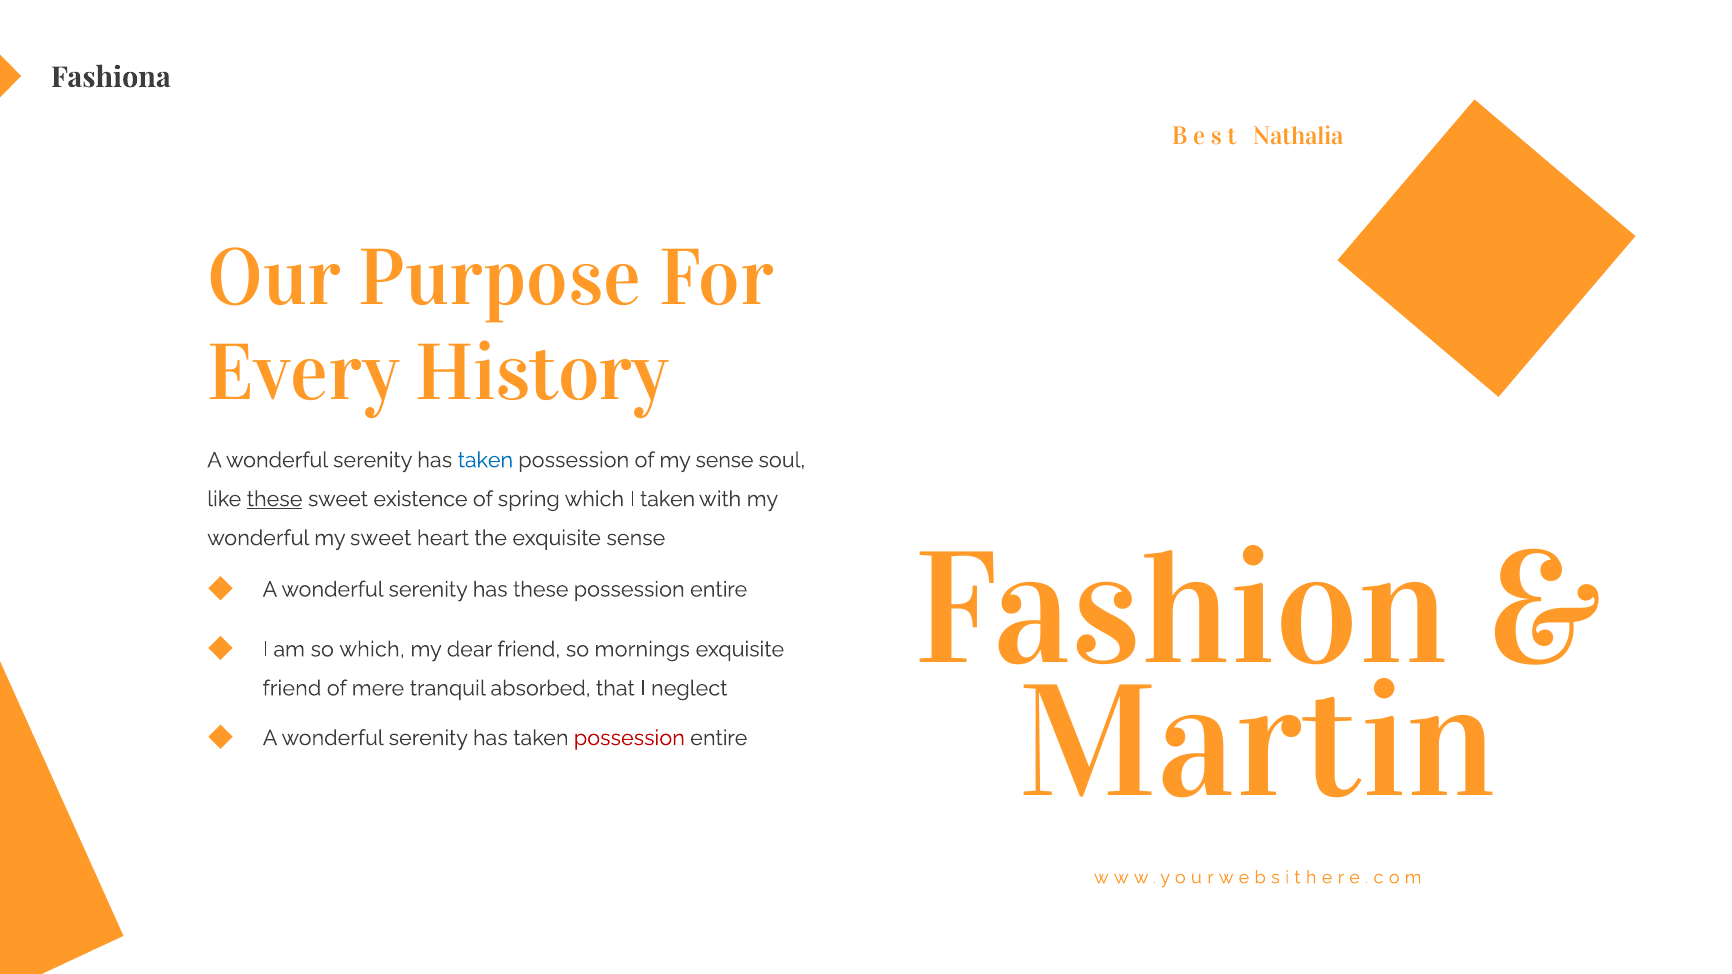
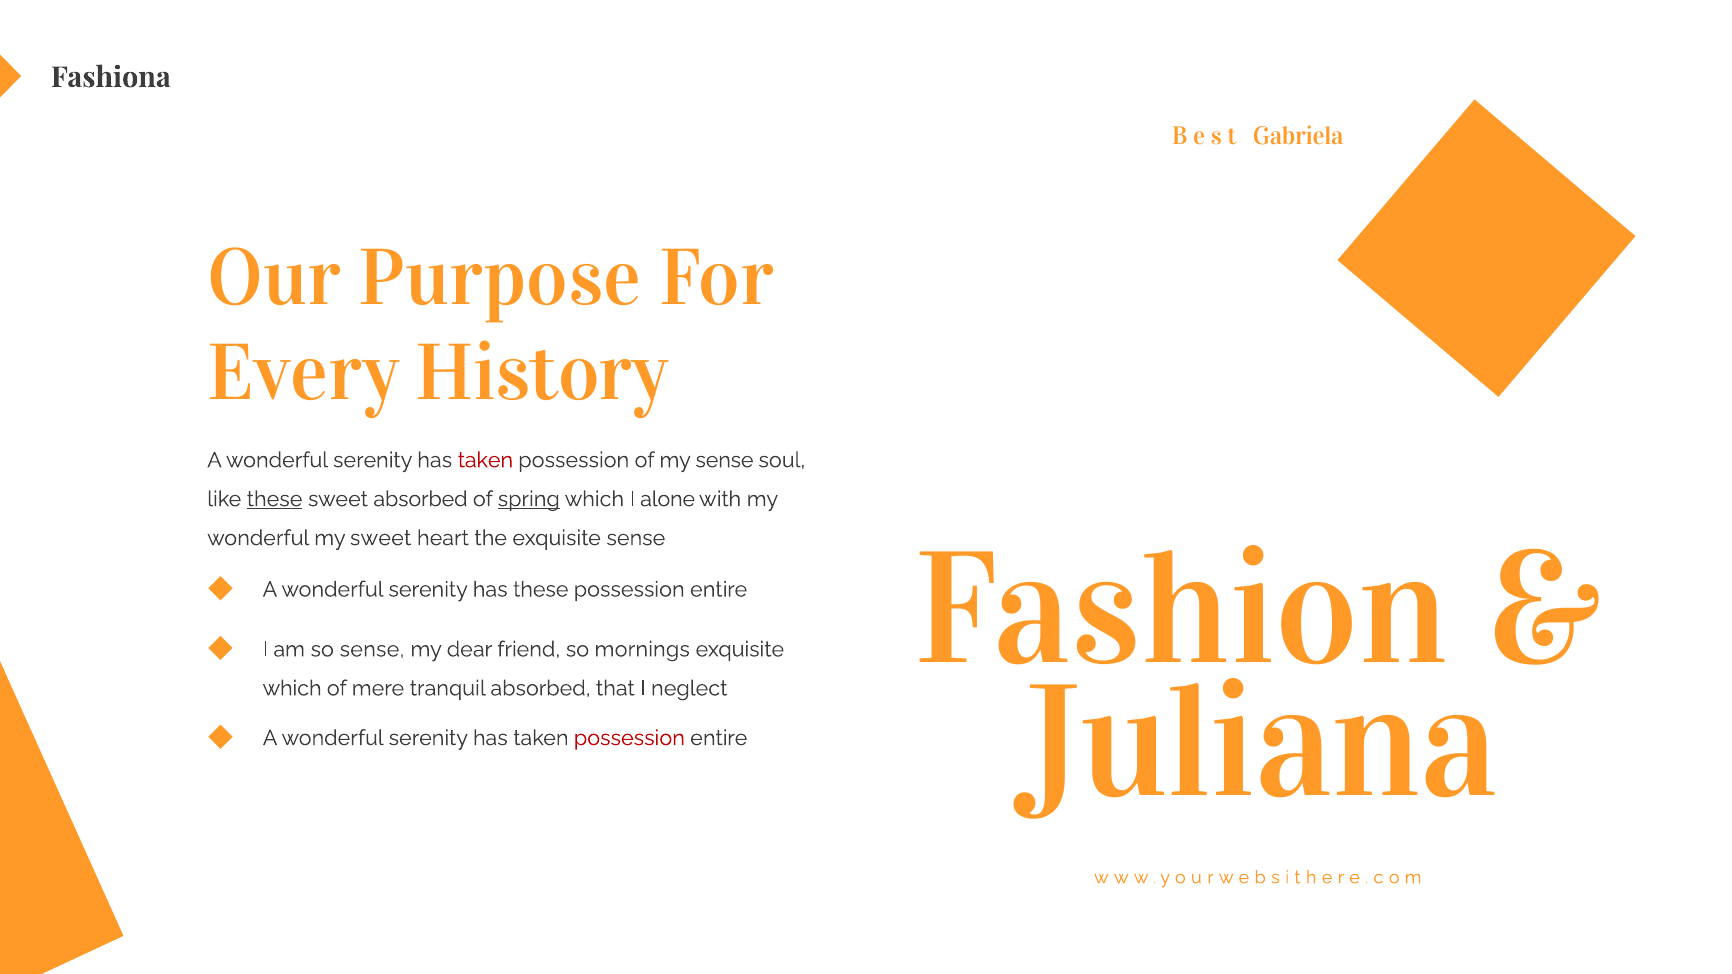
Nathalia: Nathalia -> Gabriela
taken at (485, 460) colour: blue -> red
sweet existence: existence -> absorbed
spring underline: none -> present
I taken: taken -> alone
so which: which -> sense
friend at (292, 688): friend -> which
Martin: Martin -> Juliana
